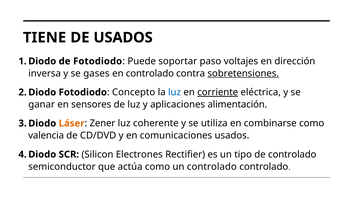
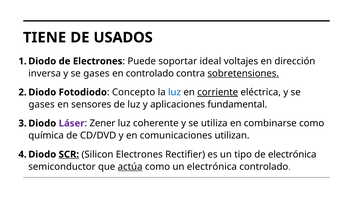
de Fotodiodo: Fotodiodo -> Electrones
paso: paso -> ideal
ganar at (42, 105): ganar -> gases
alimentación: alimentación -> fundamental
Láser colour: orange -> purple
valencia: valencia -> química
comunicaciones usados: usados -> utilizan
SCR underline: none -> present
de controlado: controlado -> electrónica
actúa underline: none -> present
un controlado: controlado -> electrónica
